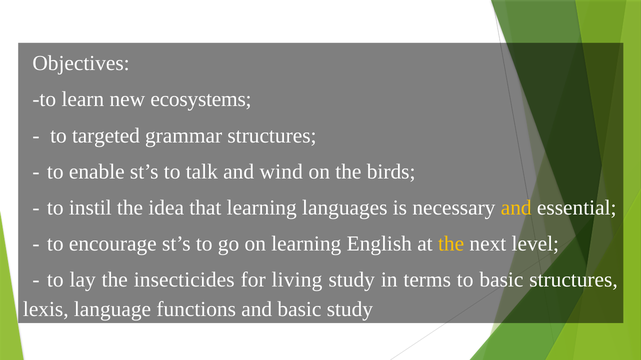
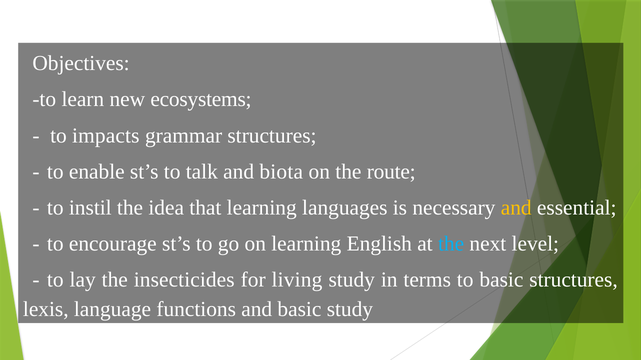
targeted: targeted -> impacts
wind: wind -> biota
birds: birds -> route
the at (451, 244) colour: yellow -> light blue
